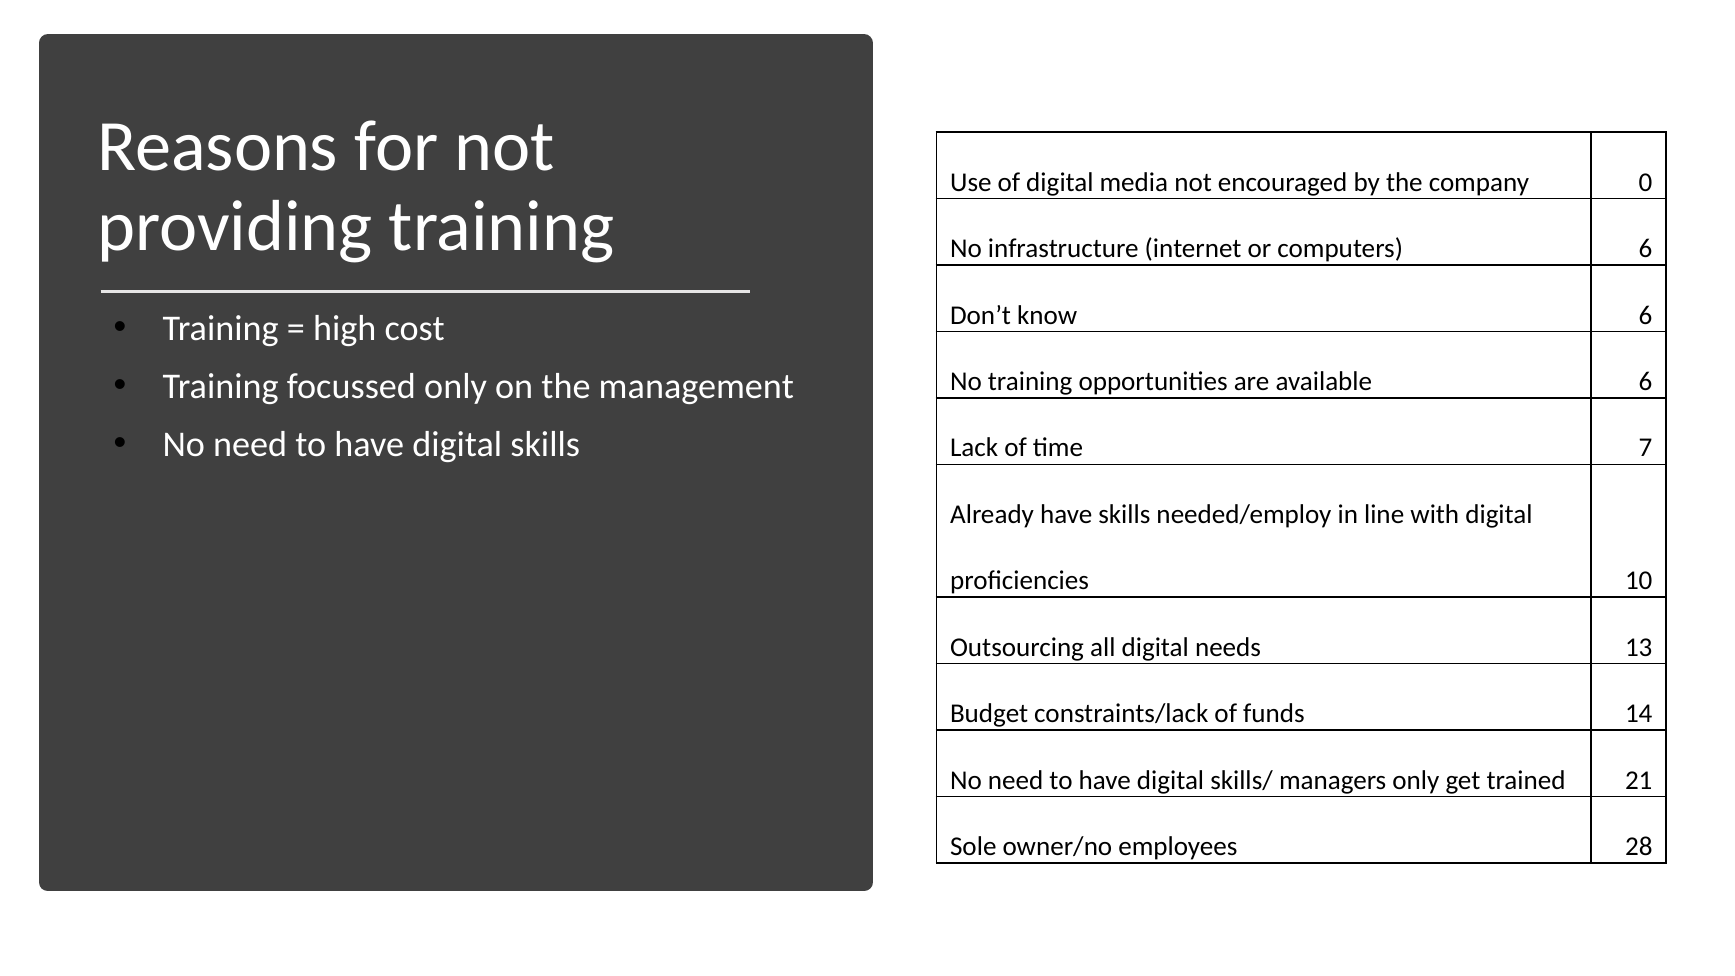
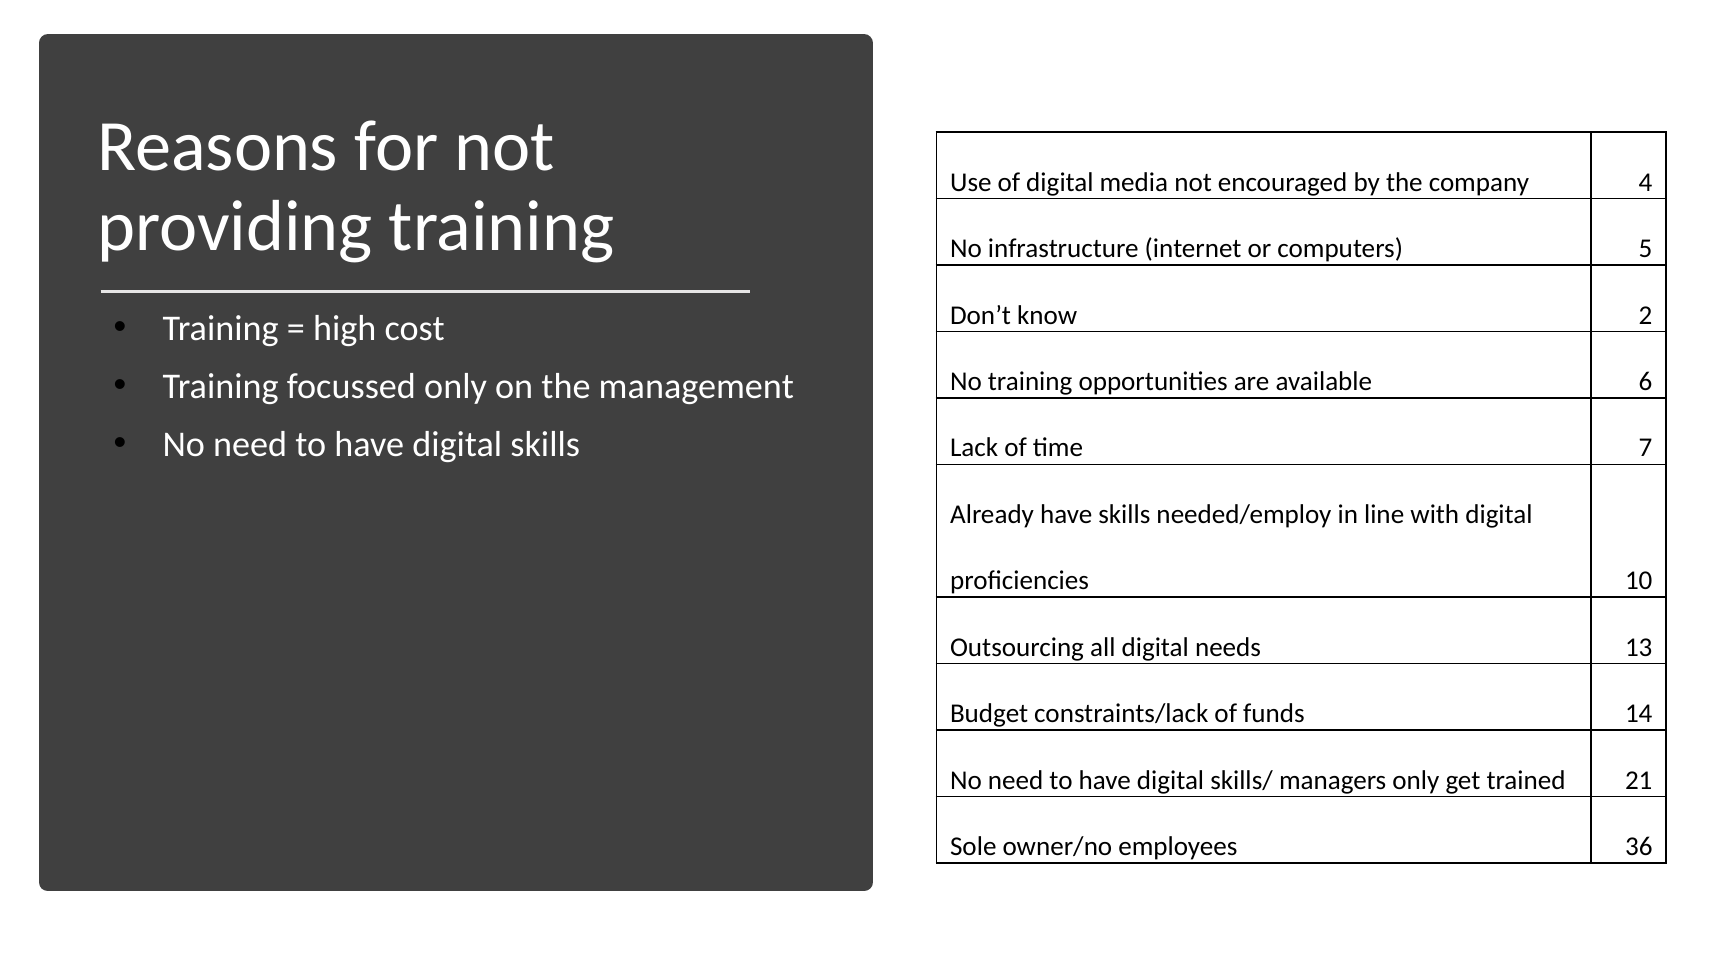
0: 0 -> 4
computers 6: 6 -> 5
know 6: 6 -> 2
28: 28 -> 36
